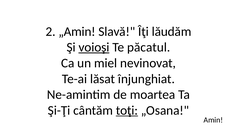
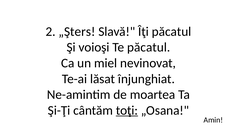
„Amin: „Amin -> „Şters
Îţi lăudăm: lăudăm -> păcatul
voioşi underline: present -> none
